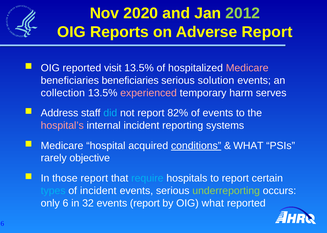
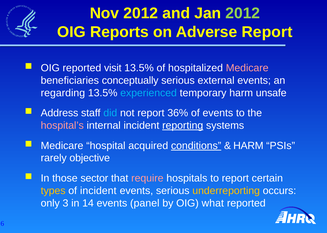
Nov 2020: 2020 -> 2012
beneficiaries beneficiaries: beneficiaries -> conceptually
solution: solution -> external
collection: collection -> regarding
experienced colour: pink -> light blue
serves: serves -> unsafe
82%: 82% -> 36%
reporting underline: none -> present
WHAT at (248, 146): WHAT -> HARM
those report: report -> sector
require colour: light blue -> pink
types colour: light blue -> yellow
underreporting colour: light green -> yellow
only 6: 6 -> 3
32: 32 -> 14
events report: report -> panel
